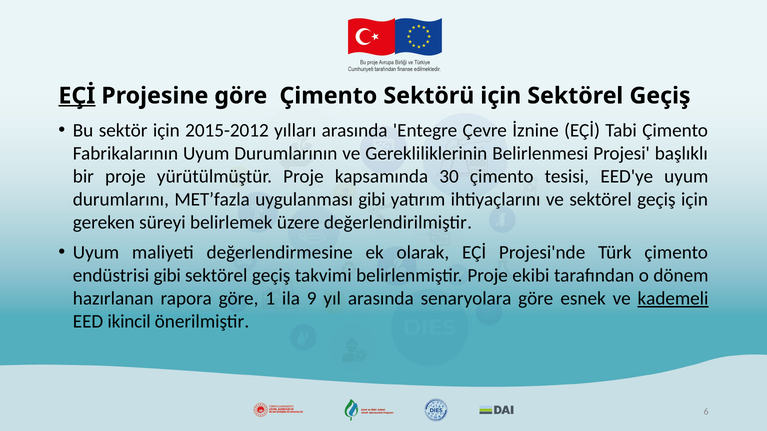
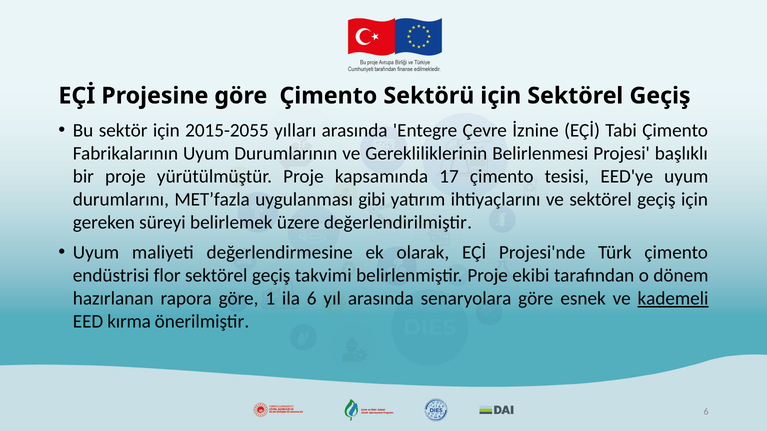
EÇİ at (77, 96) underline: present -> none
2015-2012: 2015-2012 -> 2015-2055
30: 30 -> 17
endüstrisi gibi: gibi -> flor
ila 9: 9 -> 6
ikincil: ikincil -> kırma
